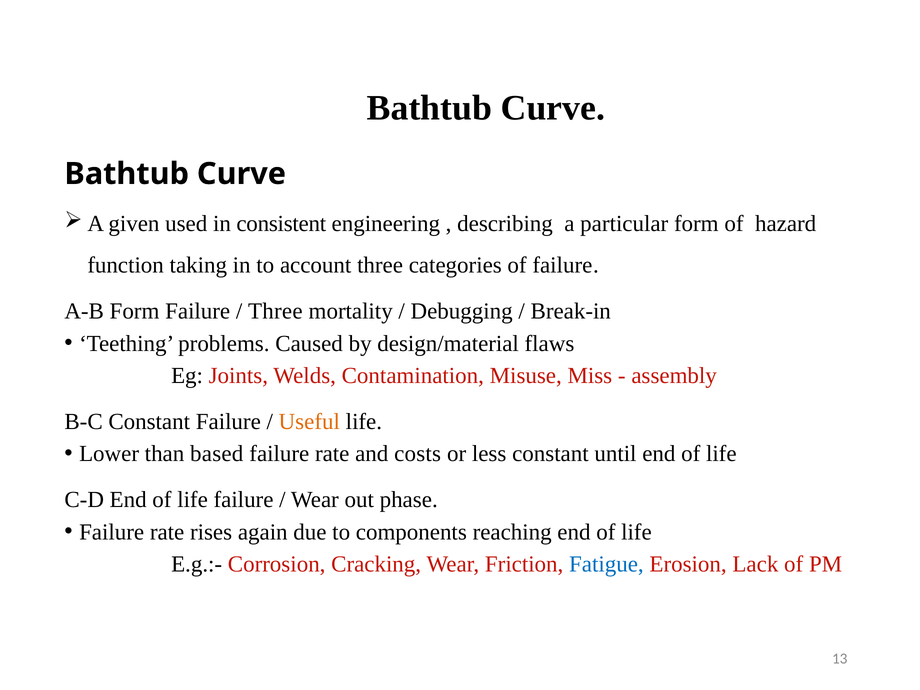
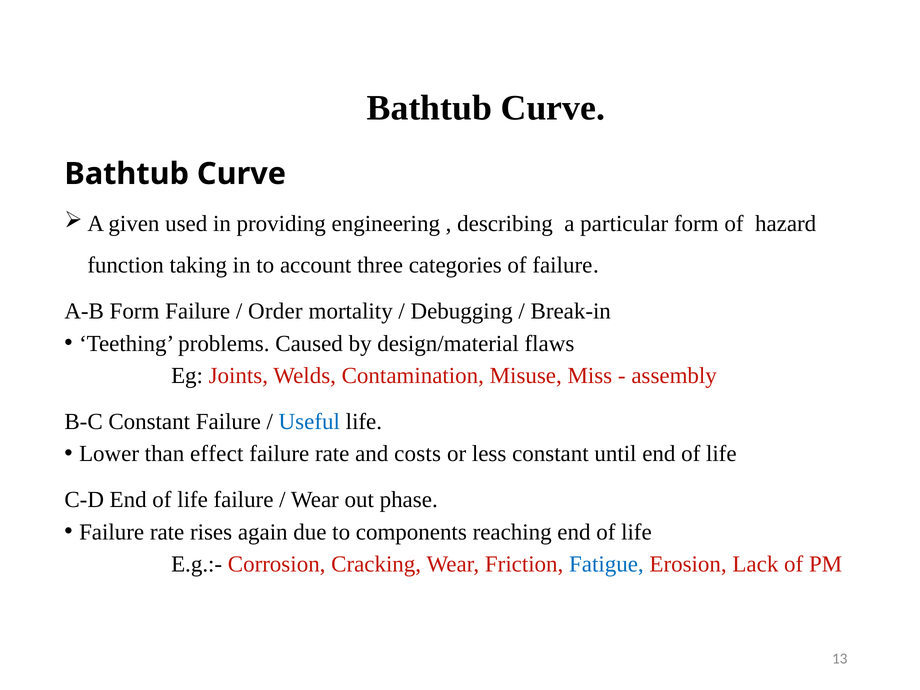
consistent: consistent -> providing
Three at (275, 311): Three -> Order
Useful colour: orange -> blue
based: based -> effect
